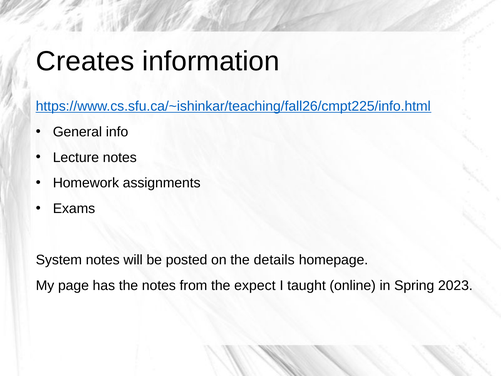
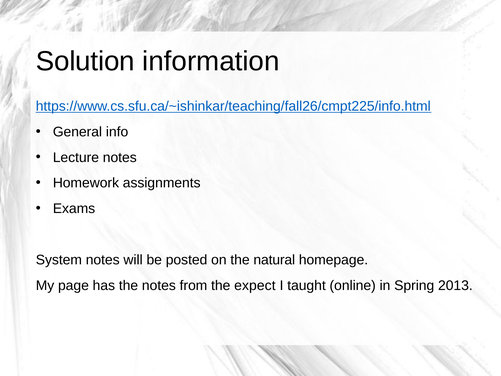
Creates: Creates -> Solution
details: details -> natural
2023: 2023 -> 2013
